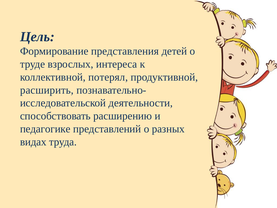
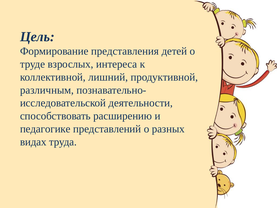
потерял: потерял -> лишний
расширить: расширить -> различным
